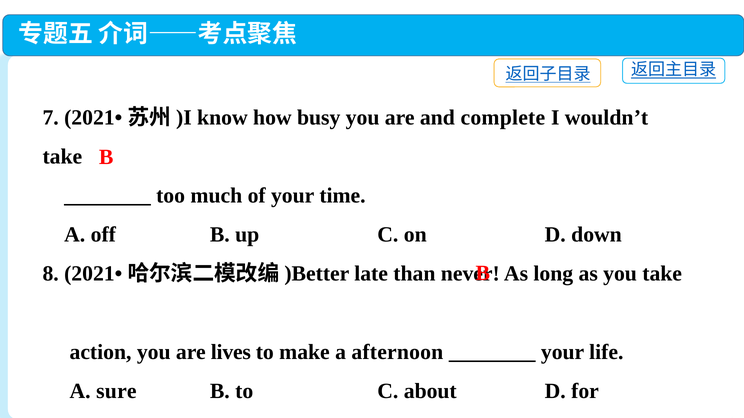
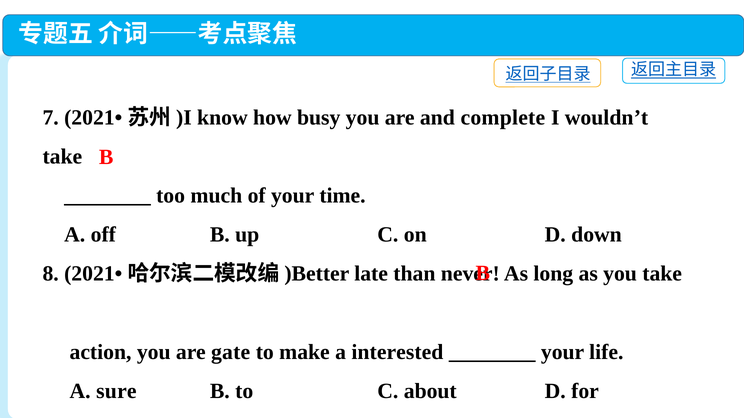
lives: lives -> gate
afternoon: afternoon -> interested
